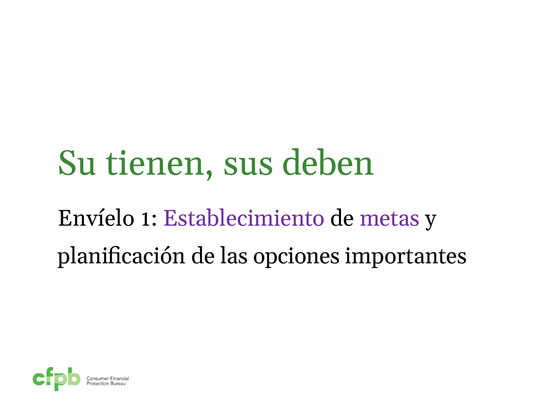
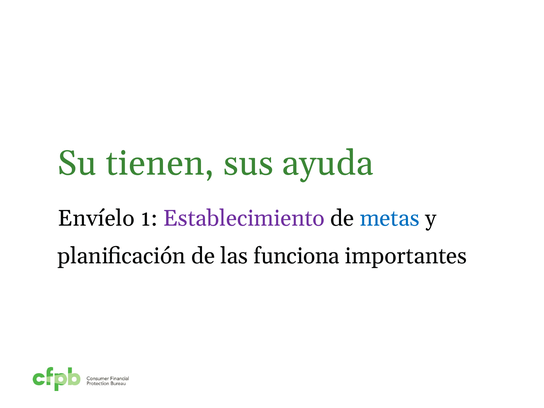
deben: deben -> ayuda
metas colour: purple -> blue
opciones: opciones -> funciona
